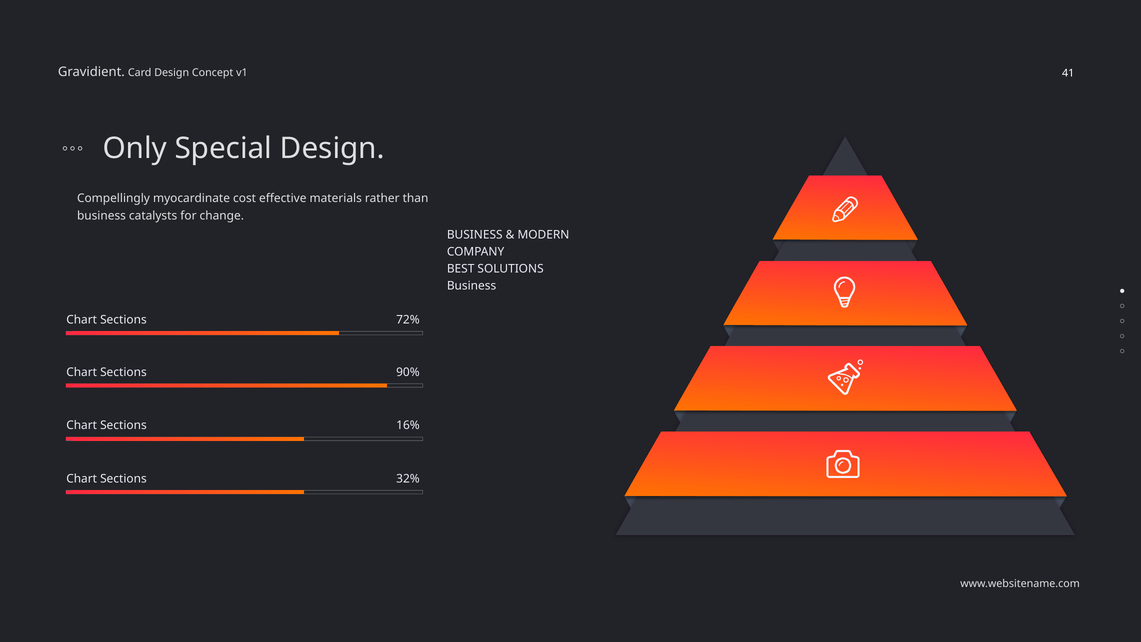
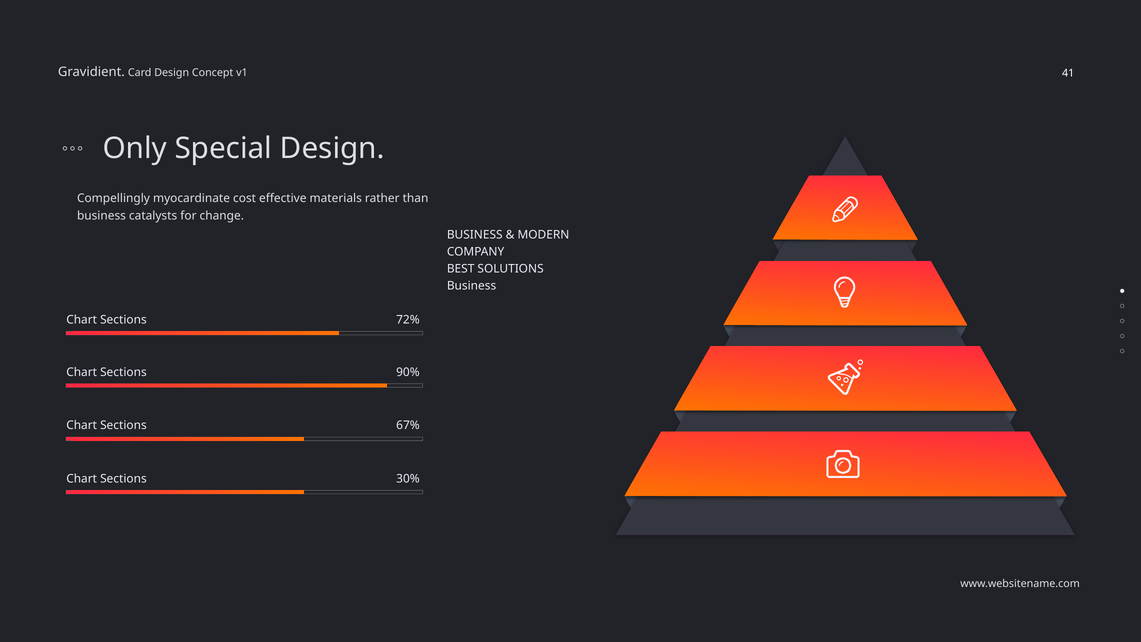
16%: 16% -> 67%
32%: 32% -> 30%
